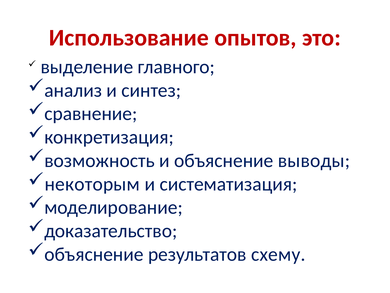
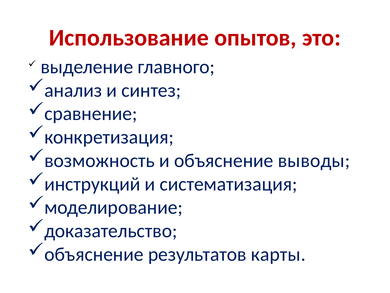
некоторым: некоторым -> инструкций
схему: схему -> карты
